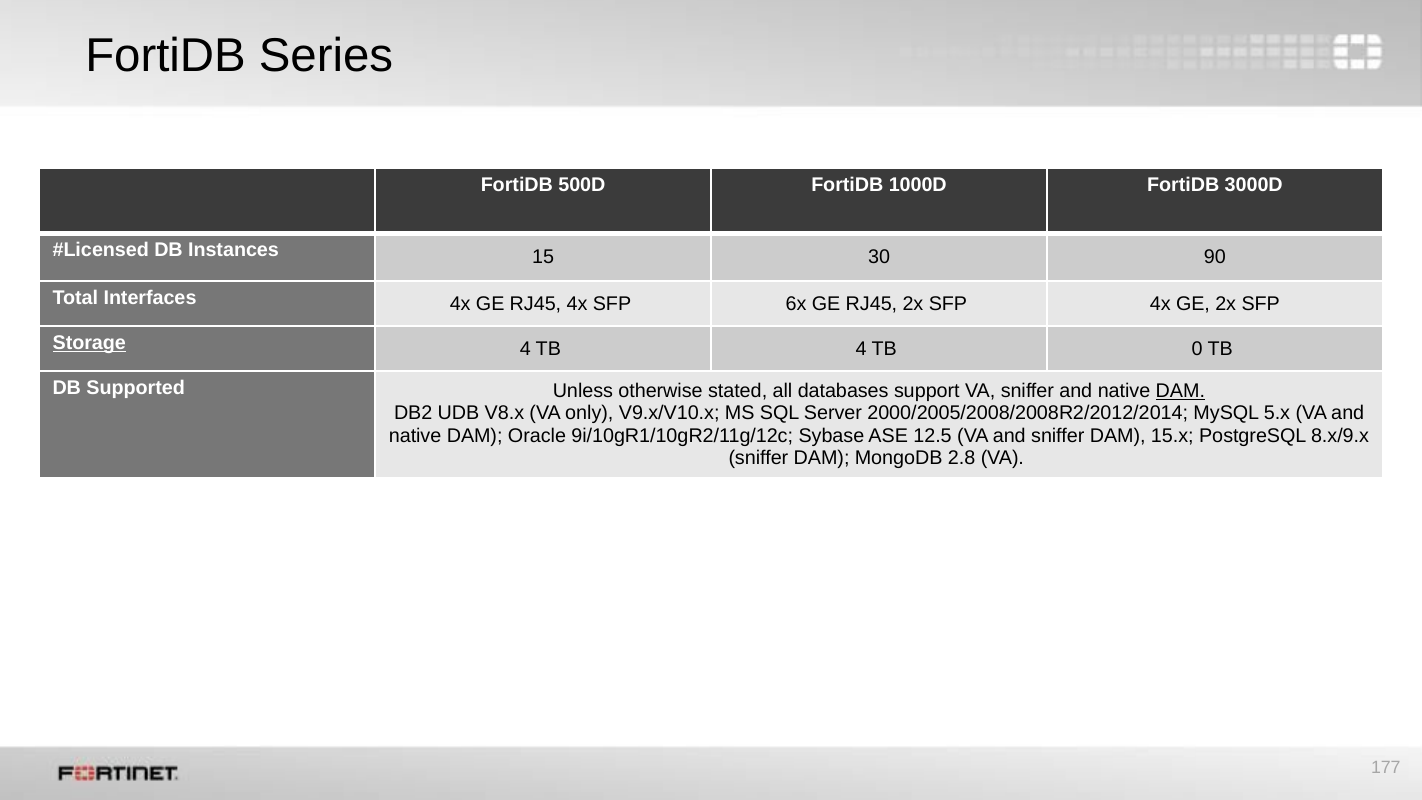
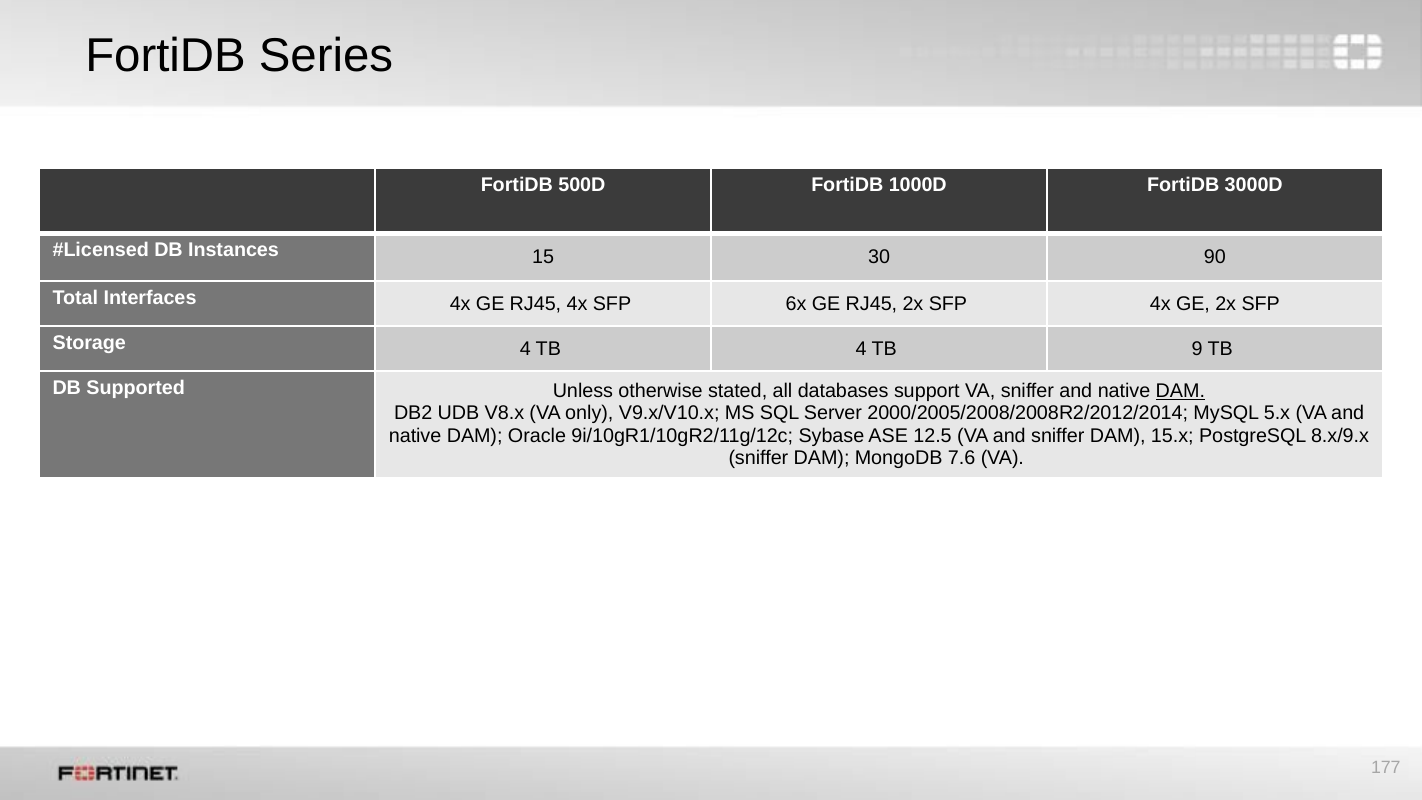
Storage underline: present -> none
0: 0 -> 9
2.8: 2.8 -> 7.6
